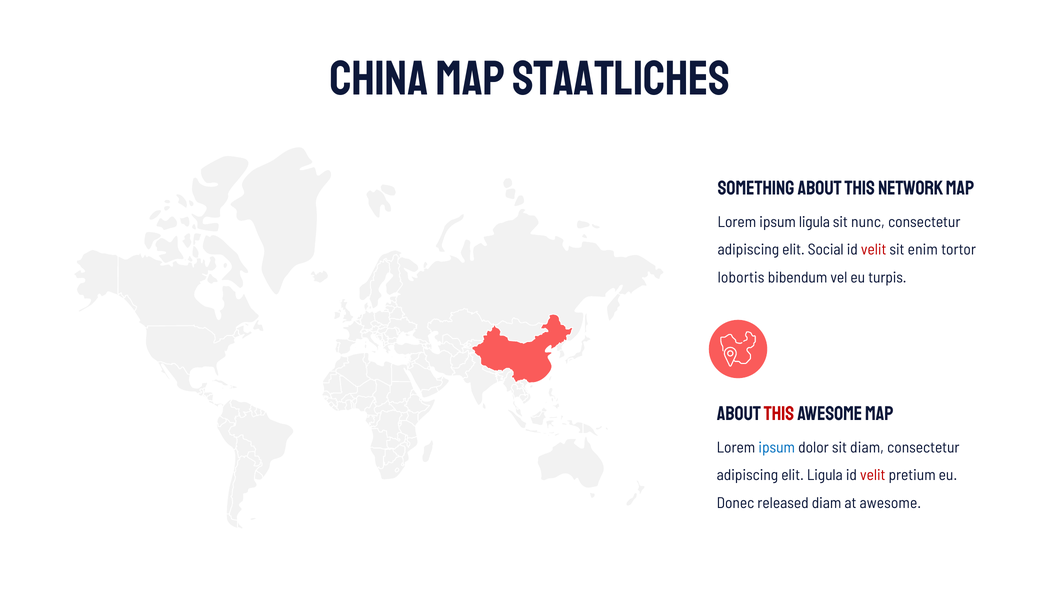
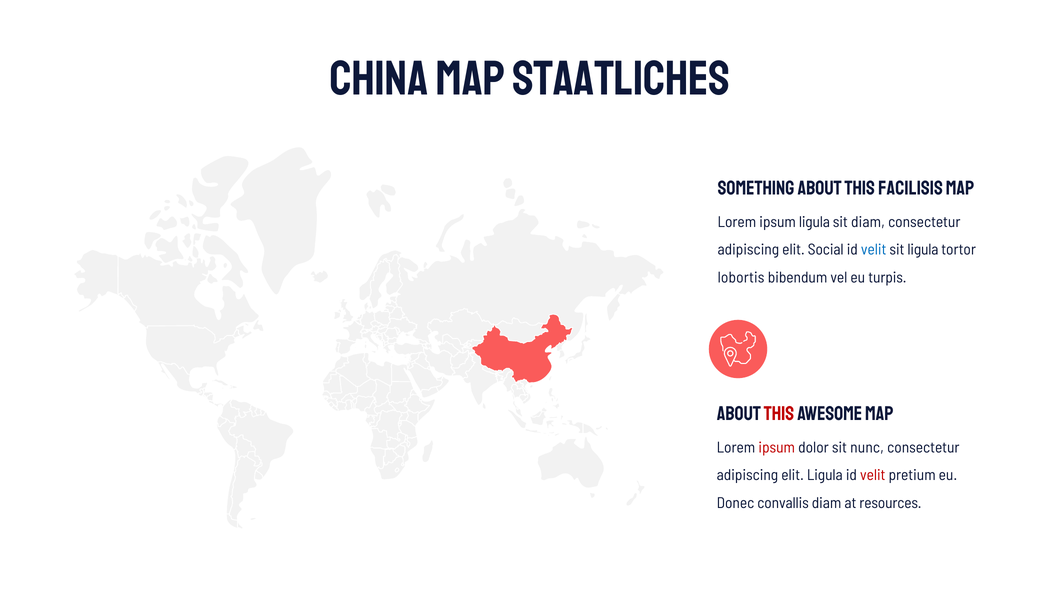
Network: Network -> Facilisis
sit nunc: nunc -> diam
velit at (874, 250) colour: red -> blue
sit enim: enim -> ligula
ipsum at (777, 448) colour: blue -> red
sit diam: diam -> nunc
released: released -> convallis
at awesome: awesome -> resources
